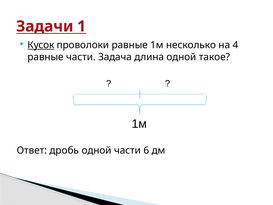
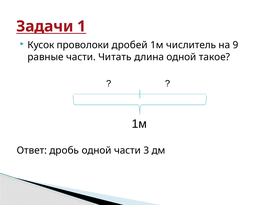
Кусок underline: present -> none
проволоки равные: равные -> дробей
несколько: несколько -> числитель
4: 4 -> 9
Задача: Задача -> Читать
6: 6 -> 3
